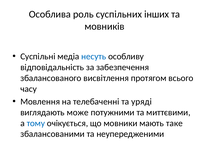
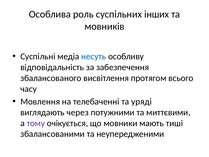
може: може -> через
тому colour: blue -> purple
таке: таке -> тиші
